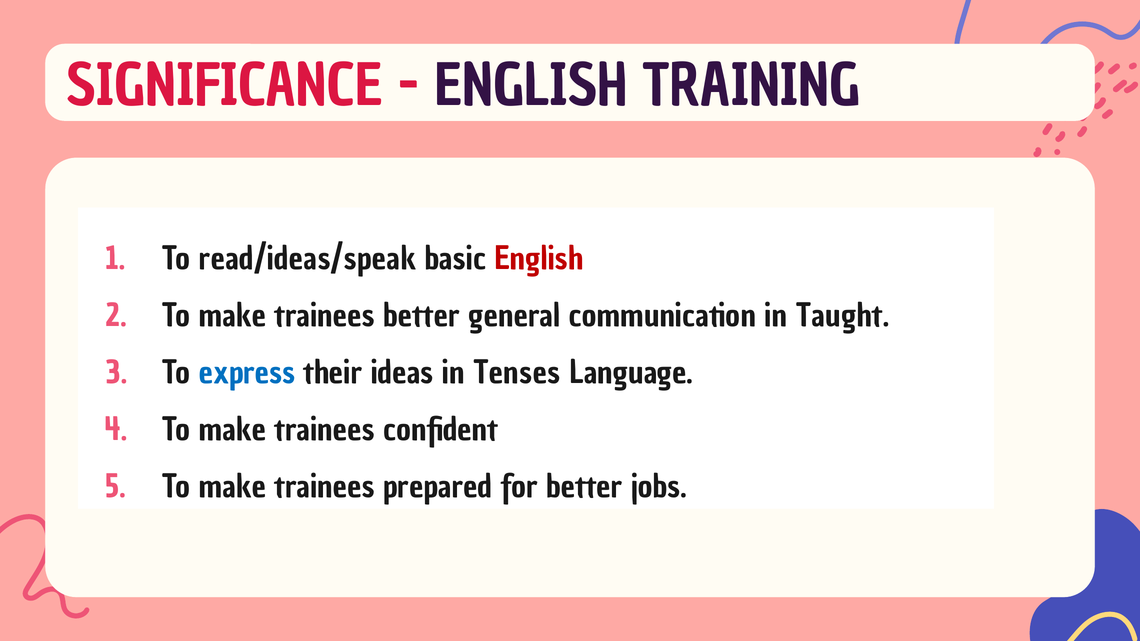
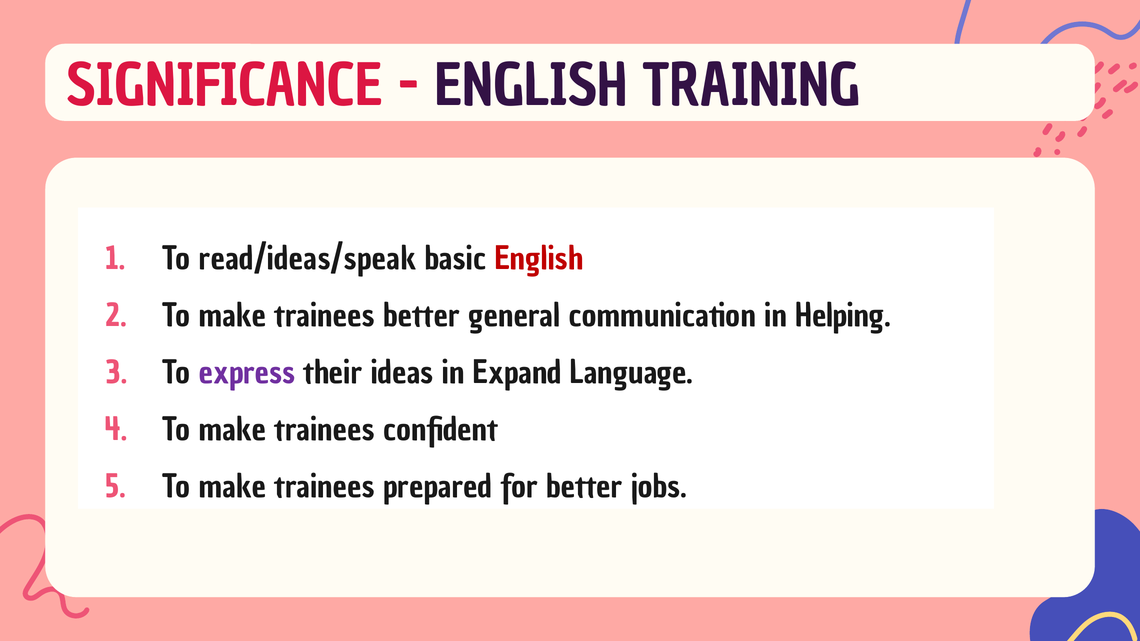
Taught: Taught -> Helping
express colour: blue -> purple
Tenses: Tenses -> Expand
